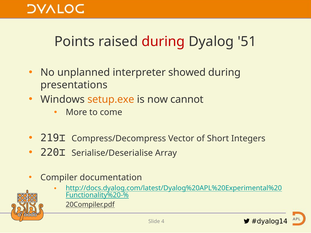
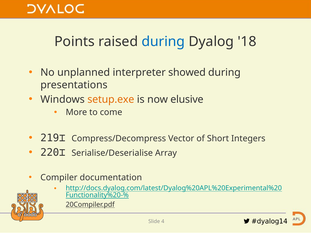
during at (163, 42) colour: red -> blue
51: 51 -> 18
cannot: cannot -> elusive
